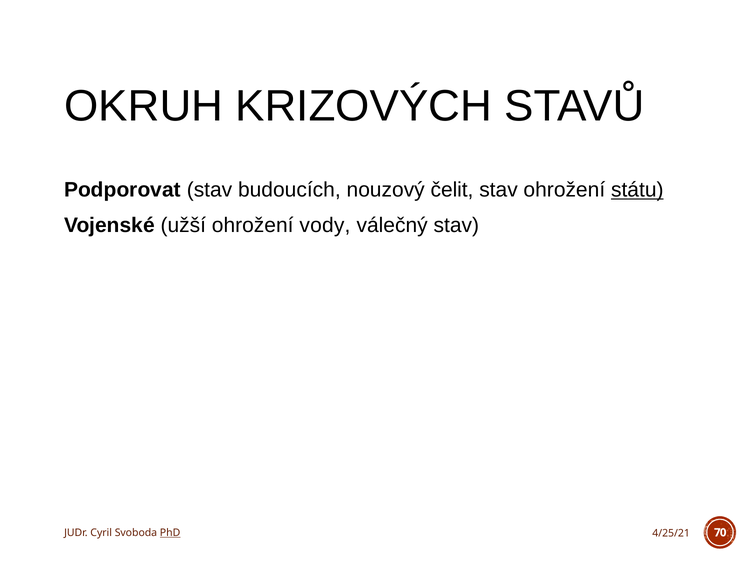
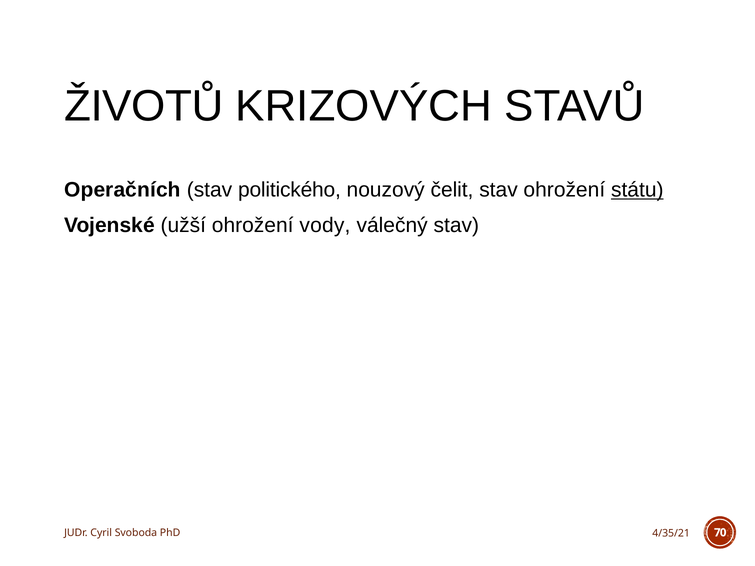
OKRUH: OKRUH -> ŽIVOTŮ
Podporovat: Podporovat -> Operačních
budoucích: budoucích -> politického
PhD underline: present -> none
4/25/21: 4/25/21 -> 4/35/21
